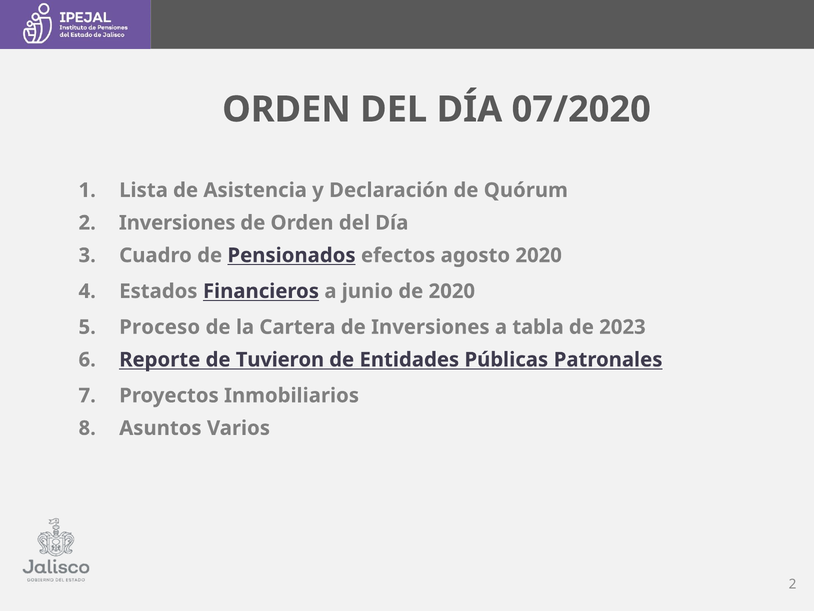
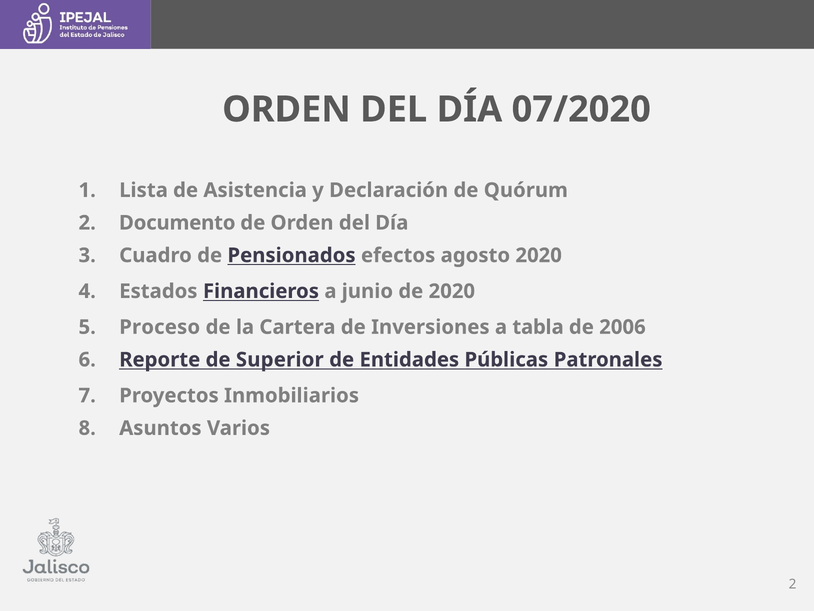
Inversiones at (177, 223): Inversiones -> Documento
2023: 2023 -> 2006
Tuvieron: Tuvieron -> Superior
